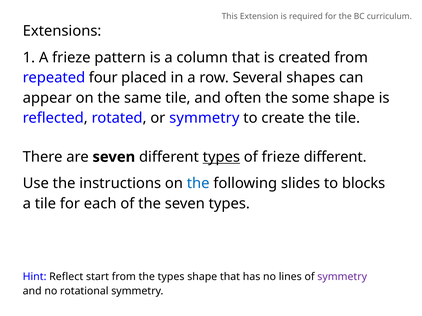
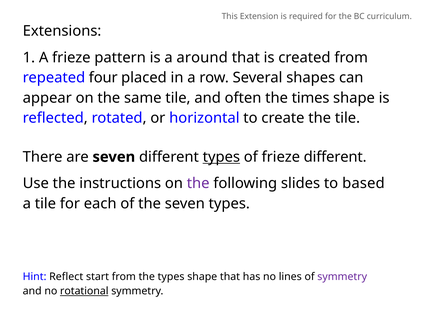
column: column -> around
some: some -> times
or symmetry: symmetry -> horizontal
the at (198, 184) colour: blue -> purple
blocks: blocks -> based
rotational underline: none -> present
